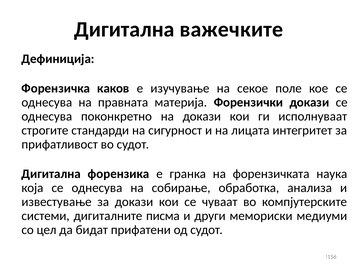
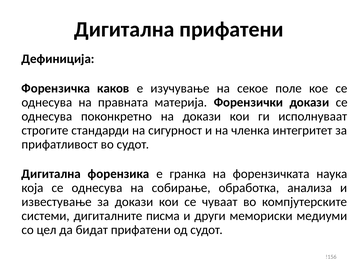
Дигитална важечките: важечките -> прифатени
лицата: лицата -> членка
